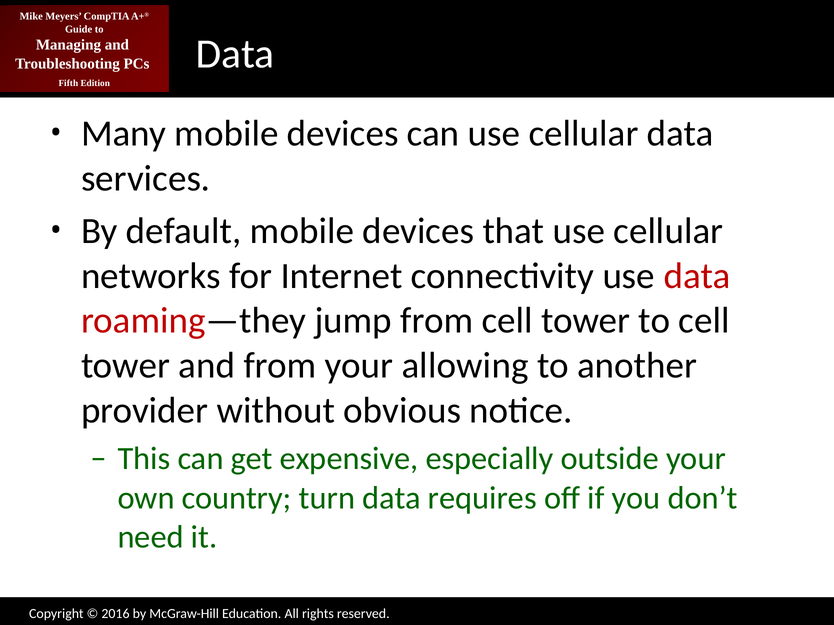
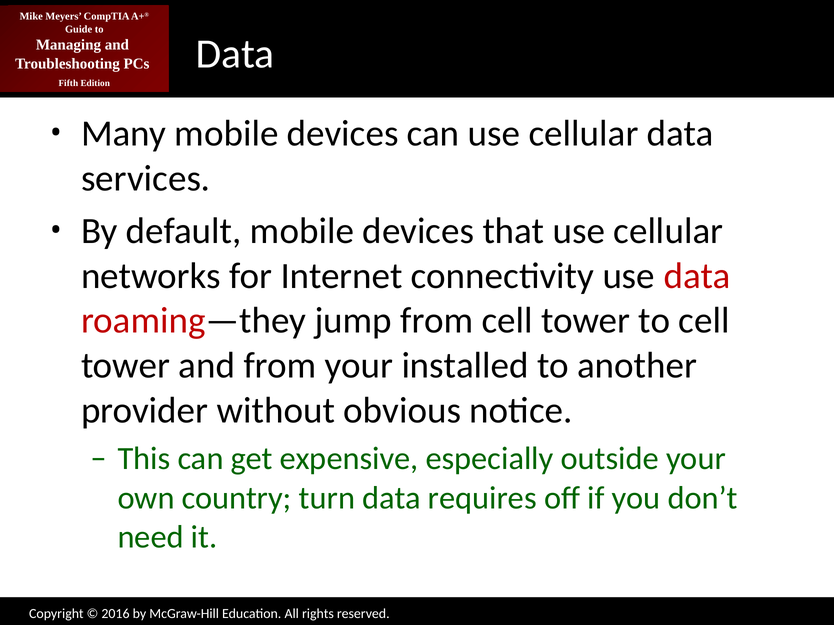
allowing: allowing -> installed
